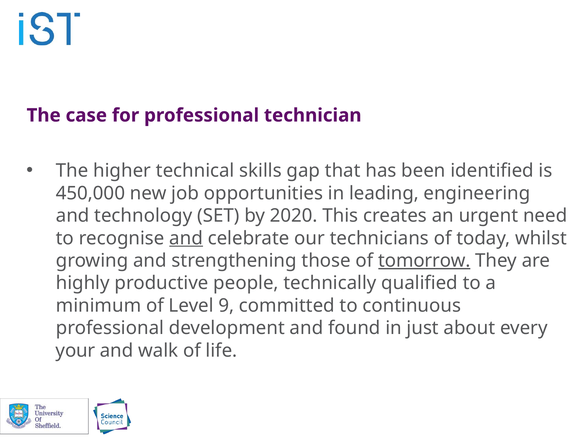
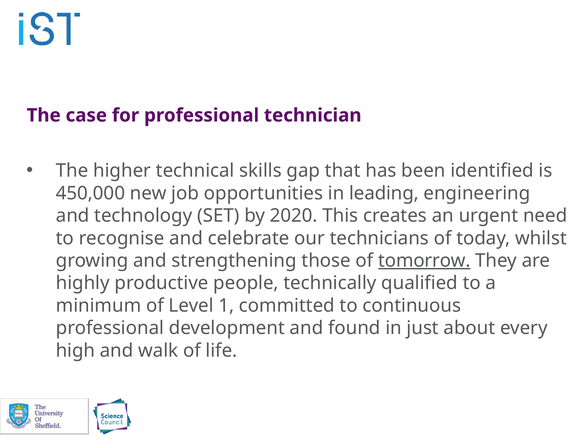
and at (186, 238) underline: present -> none
9: 9 -> 1
your: your -> high
